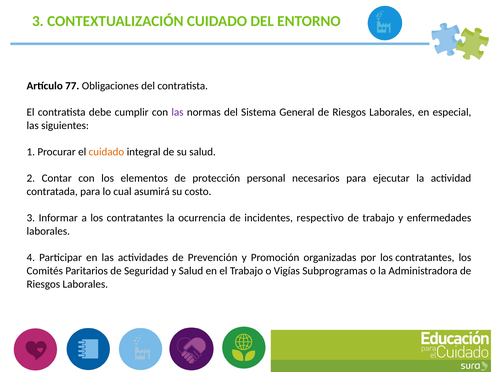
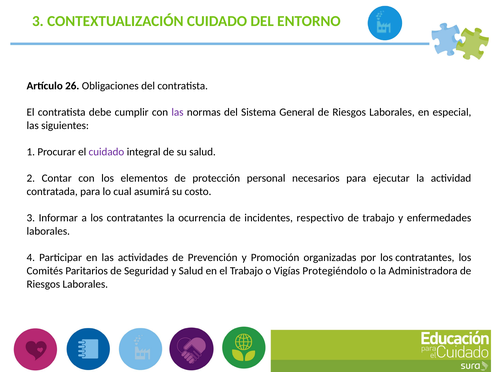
77: 77 -> 26
cuidado at (106, 152) colour: orange -> purple
Subprogramas: Subprogramas -> Protegiéndolo
